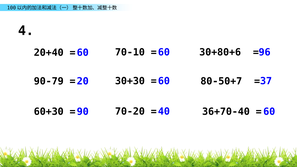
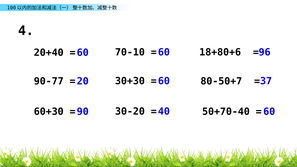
30+80+6: 30+80+6 -> 18+80+6
90-79: 90-79 -> 90-77
70-20: 70-20 -> 30-20
36+70-40: 36+70-40 -> 50+70-40
